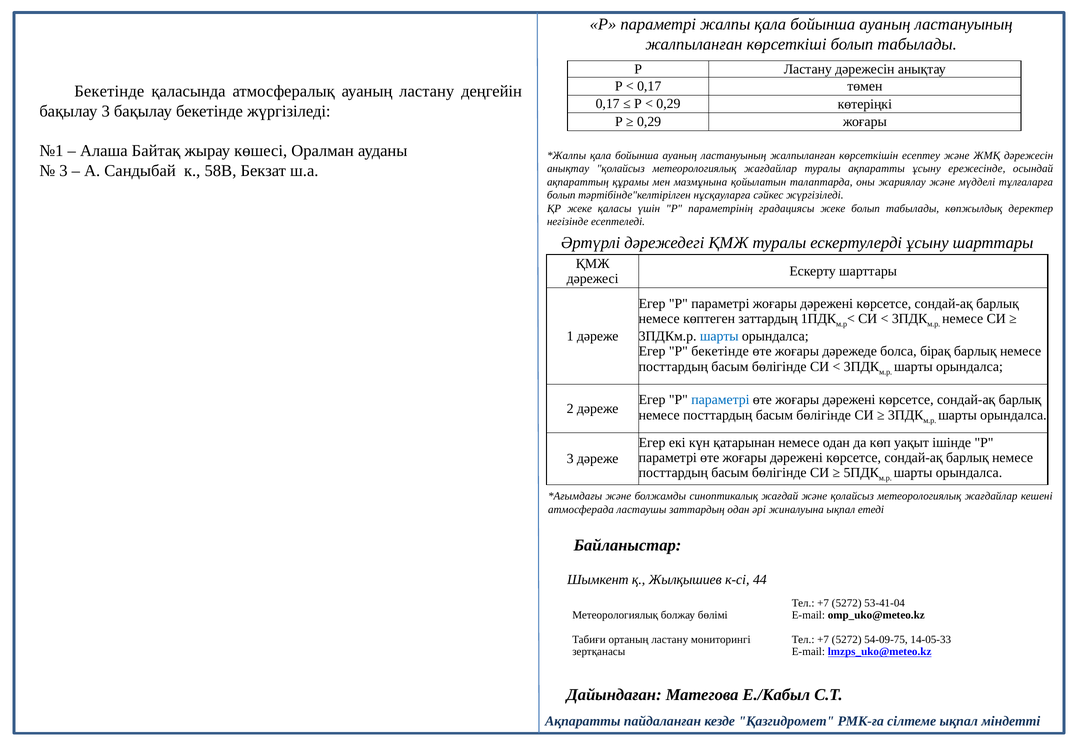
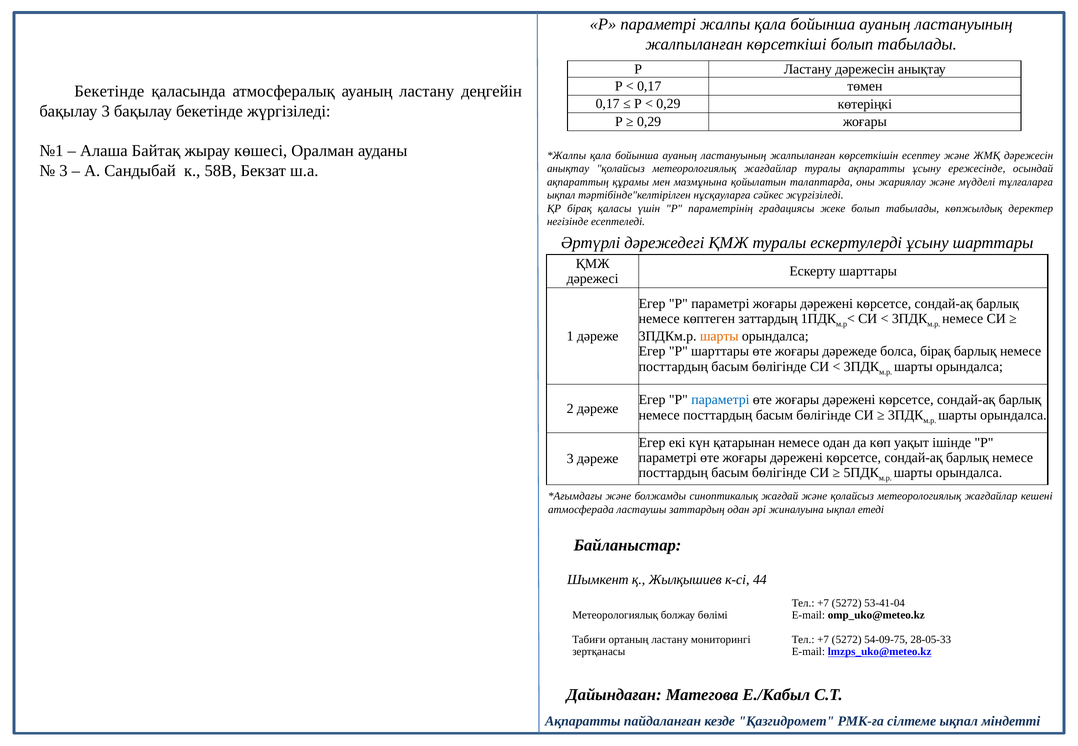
болып at (561, 195): болып -> ықпал
ҚР жеке: жеке -> бірақ
шарты at (719, 336) colour: blue -> orange
P бекетінде: бекетінде -> шарттары
14-05-33: 14-05-33 -> 28-05-33
